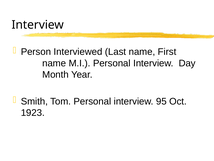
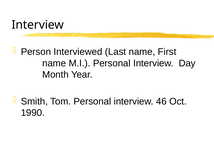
95: 95 -> 46
1923: 1923 -> 1990
